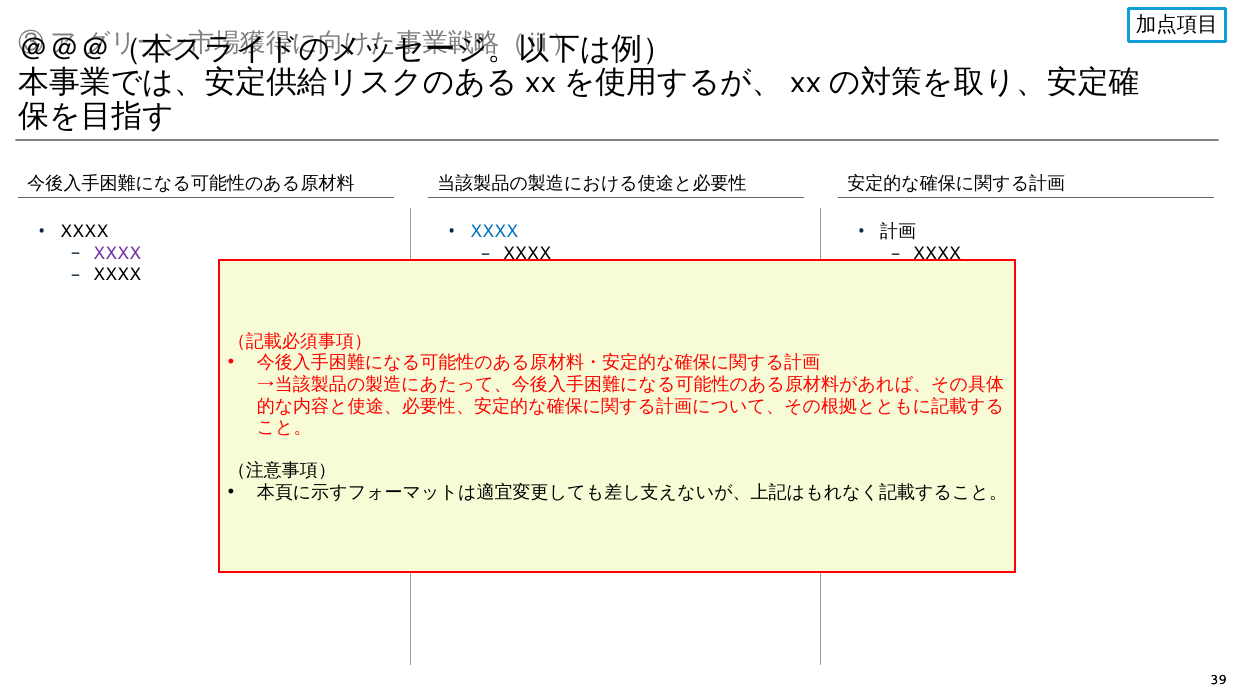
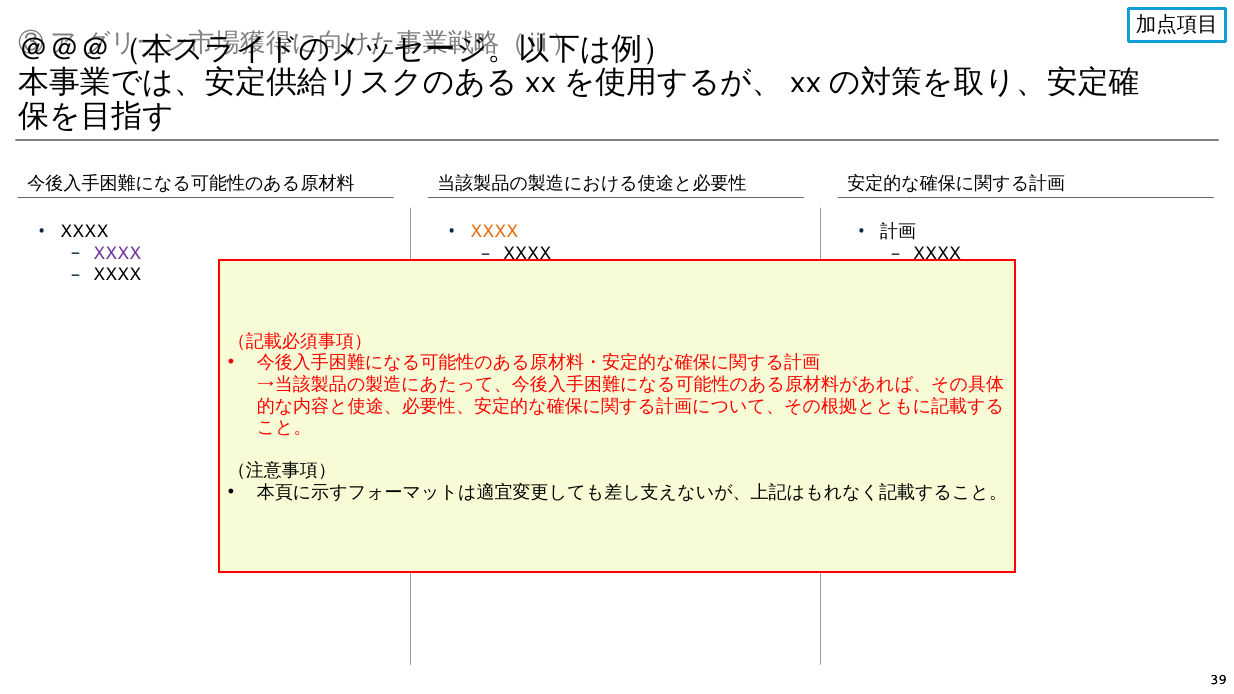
XXXX at (494, 232) colour: blue -> orange
